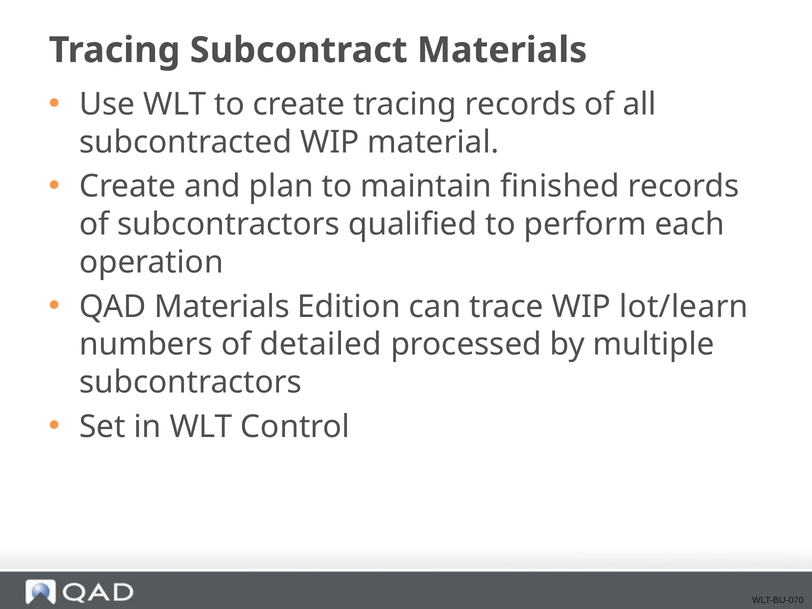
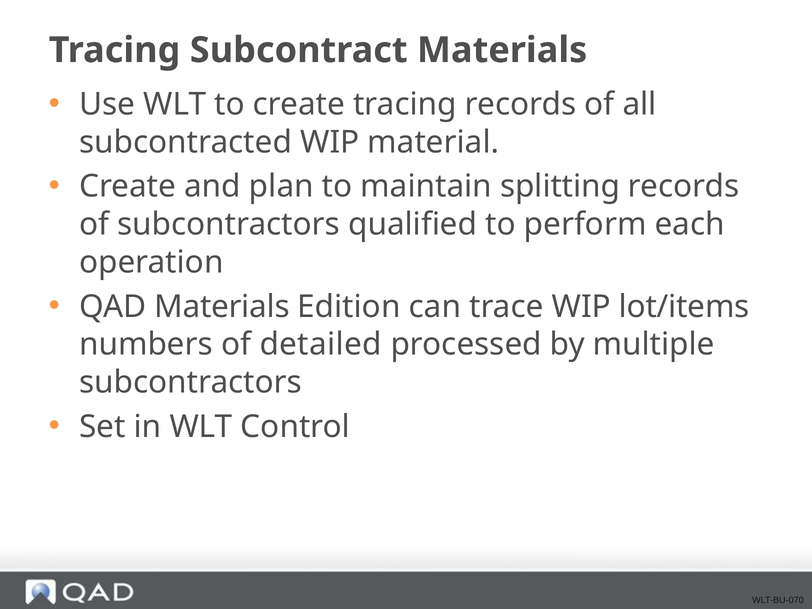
finished: finished -> splitting
lot/learn: lot/learn -> lot/items
